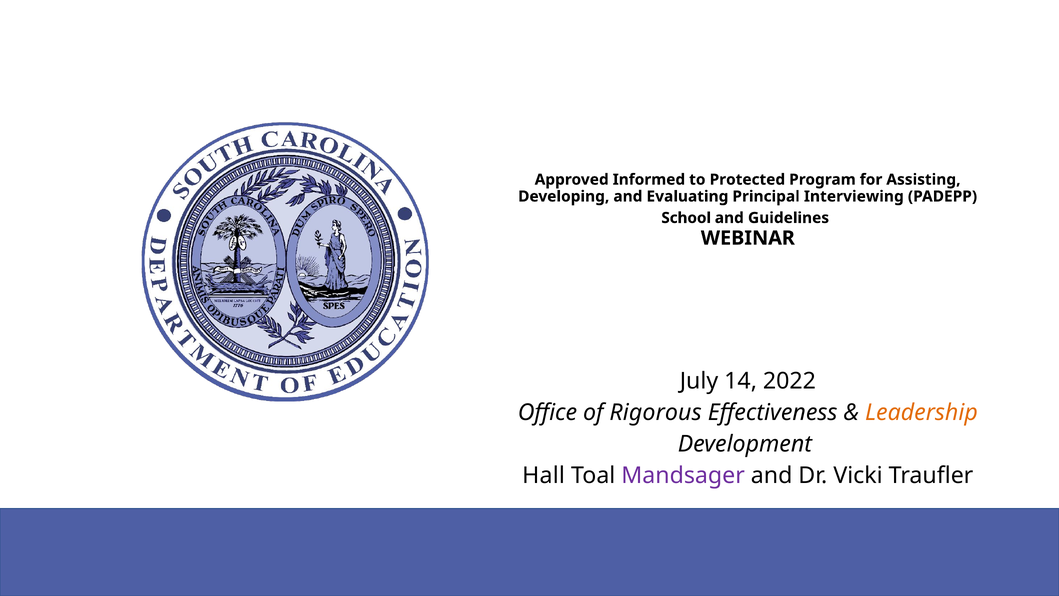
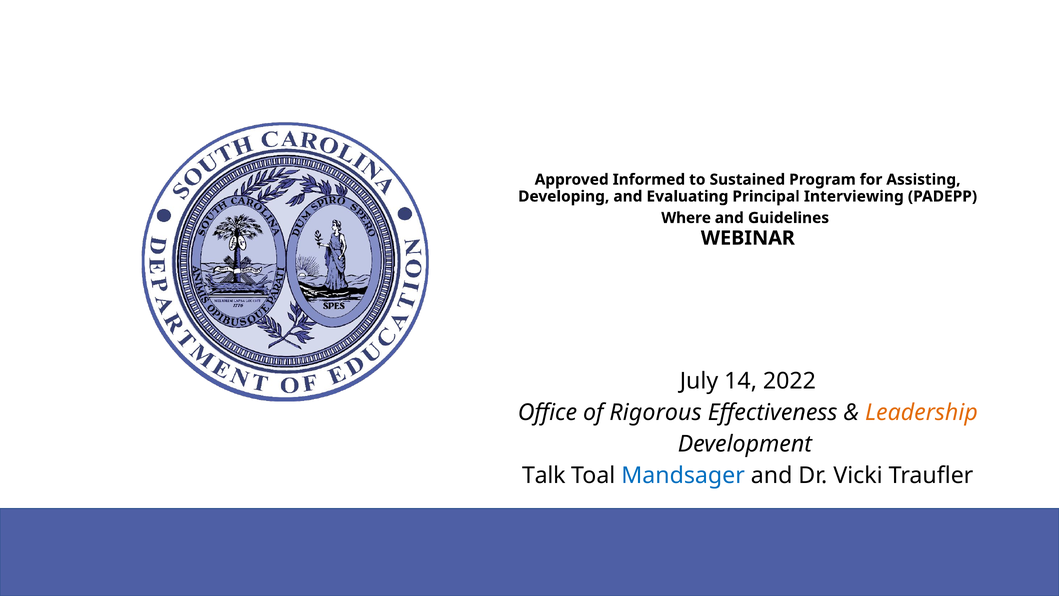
Protected: Protected -> Sustained
School: School -> Where
Hall: Hall -> Talk
Mandsager colour: purple -> blue
